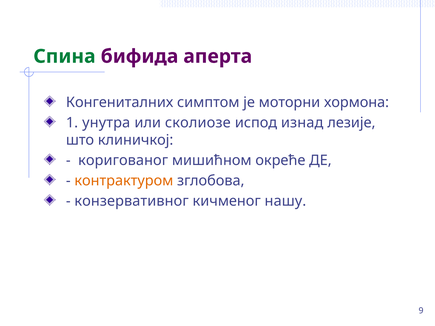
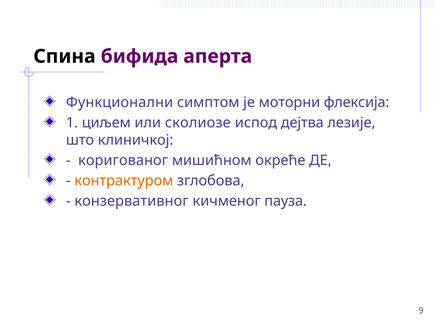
Спина colour: green -> black
Конгениталних: Конгениталних -> Функционални
хормона: хормона -> флексија
унутра: унутра -> циљем
изнад: изнад -> дејтва
нашу: нашу -> пауза
